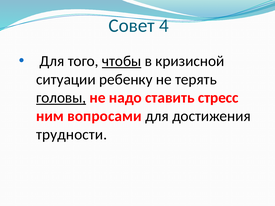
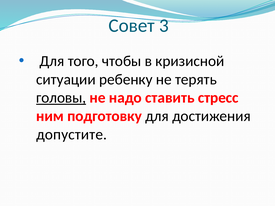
4: 4 -> 3
чтобы underline: present -> none
вопросами: вопросами -> подготовку
трудности: трудности -> допустите
